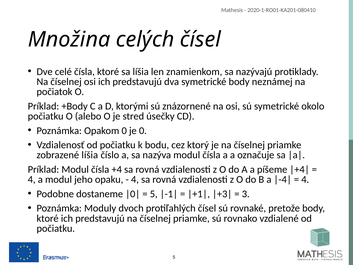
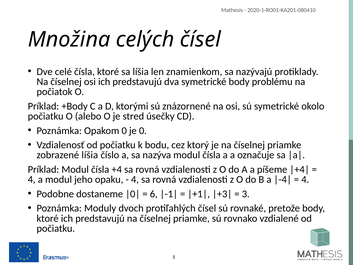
neznámej: neznámej -> problému
5 at (154, 194): 5 -> 6
